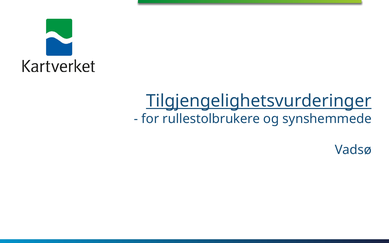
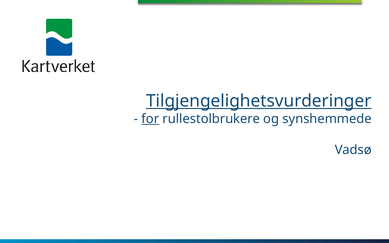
for underline: none -> present
